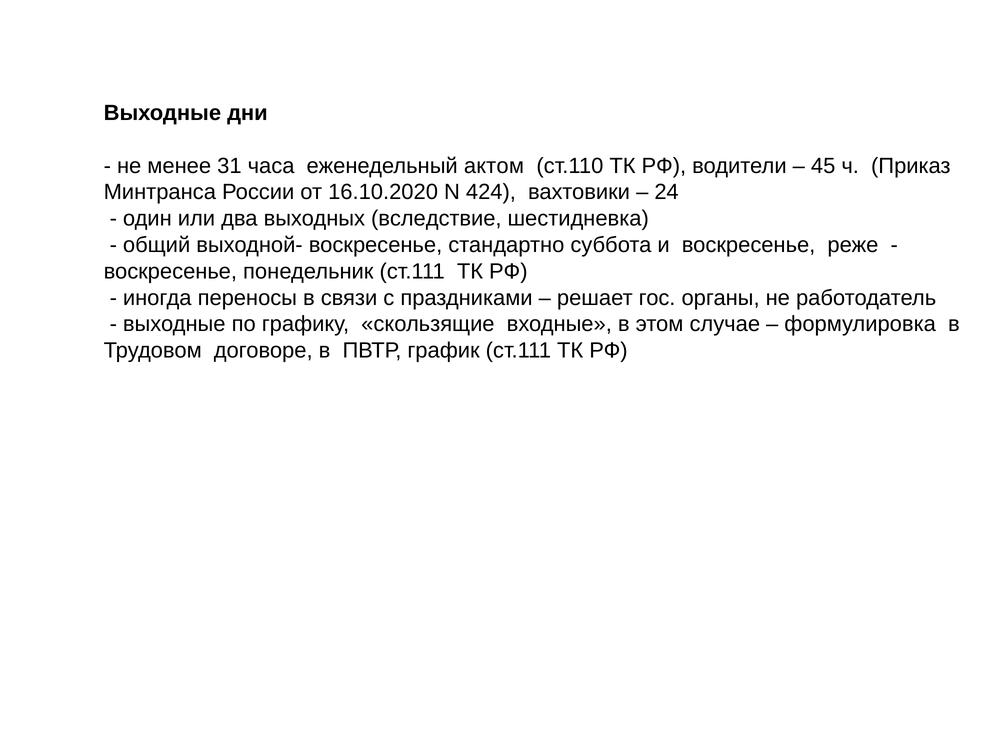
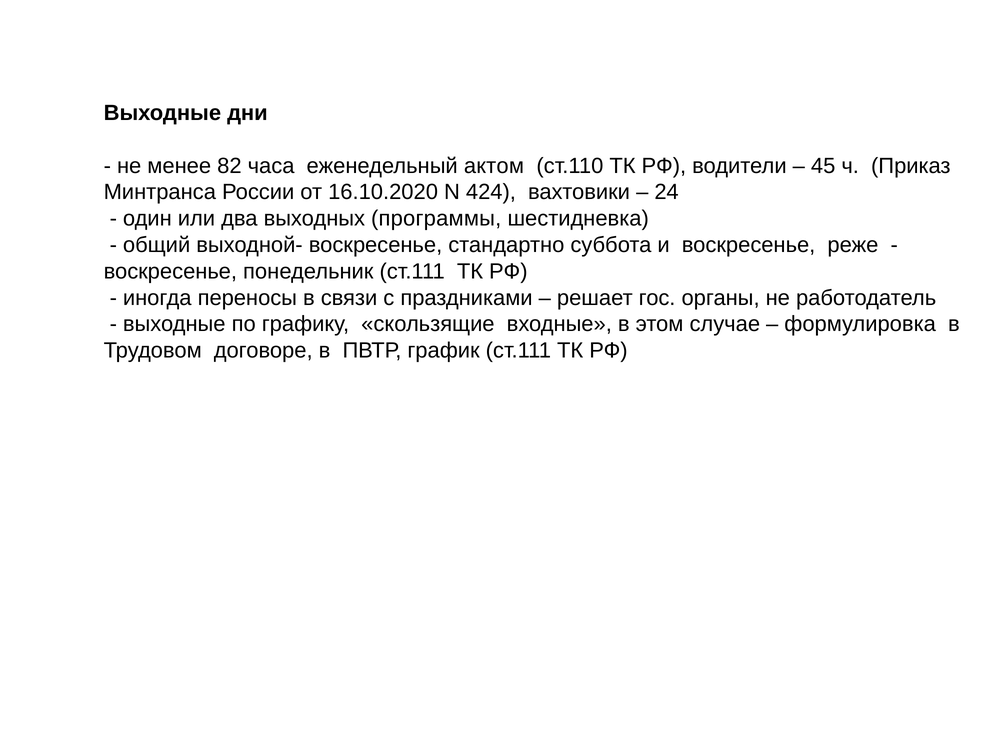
31: 31 -> 82
вследствие: вследствие -> программы
